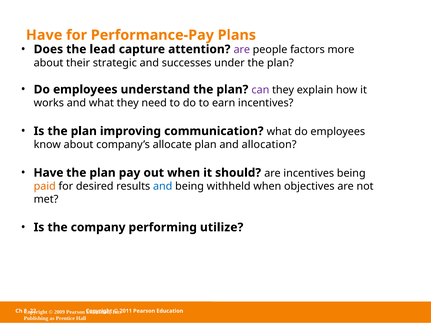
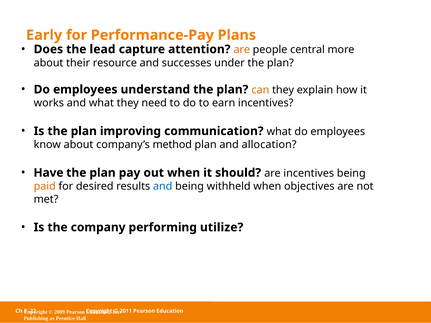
Have at (44, 35): Have -> Early
are at (242, 50) colour: purple -> orange
factors: factors -> central
strategic: strategic -> resource
can colour: purple -> orange
allocate: allocate -> method
